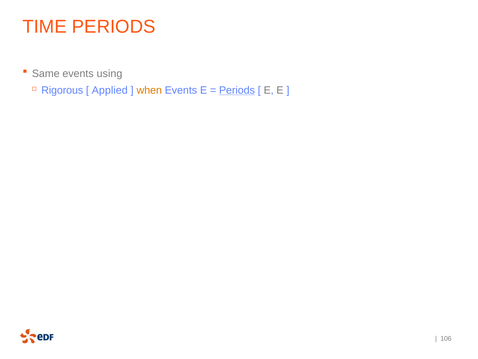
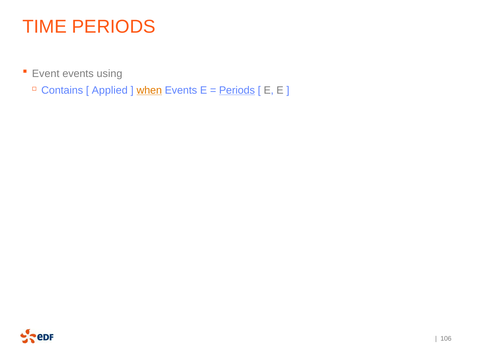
Same: Same -> Event
Rigorous: Rigorous -> Contains
when underline: none -> present
